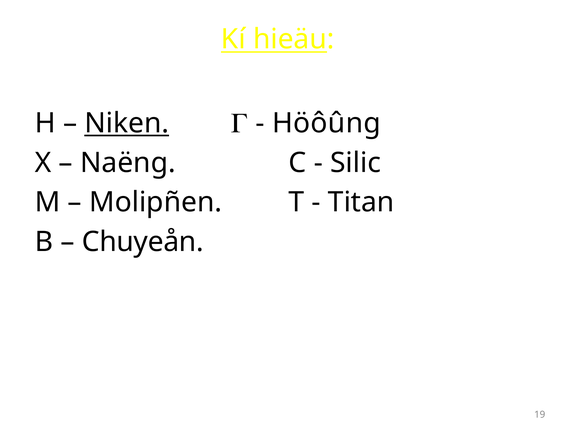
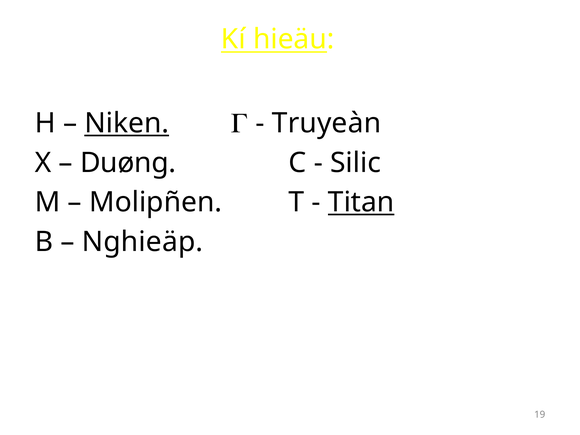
Höôûng: Höôûng -> Truyeàn
Naëng: Naëng -> Duøng
Titan underline: none -> present
Chuyeån: Chuyeån -> Nghieäp
